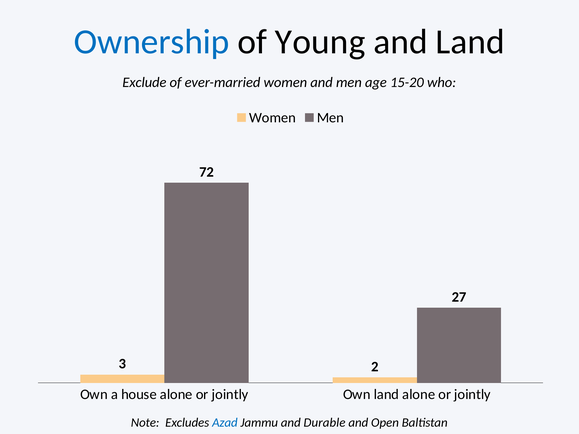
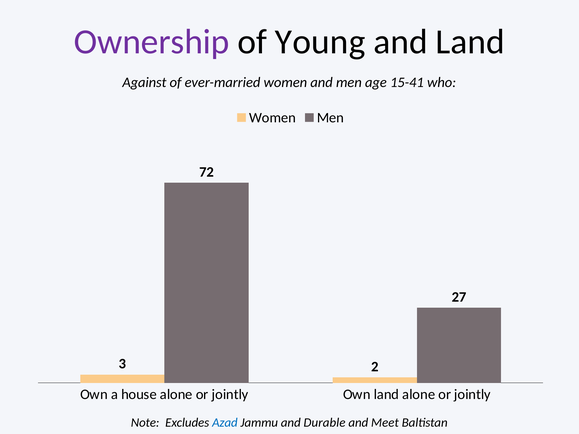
Ownership colour: blue -> purple
Exclude: Exclude -> Against
15-20: 15-20 -> 15-41
Open: Open -> Meet
